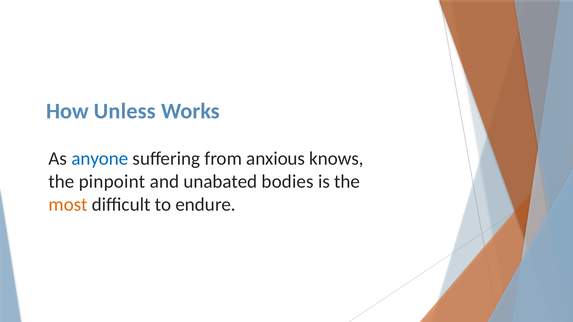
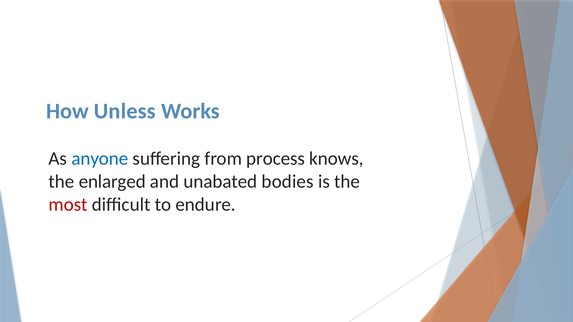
anxious: anxious -> process
pinpoint: pinpoint -> enlarged
most colour: orange -> red
